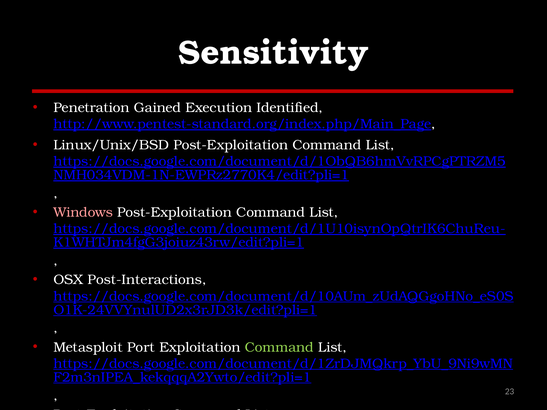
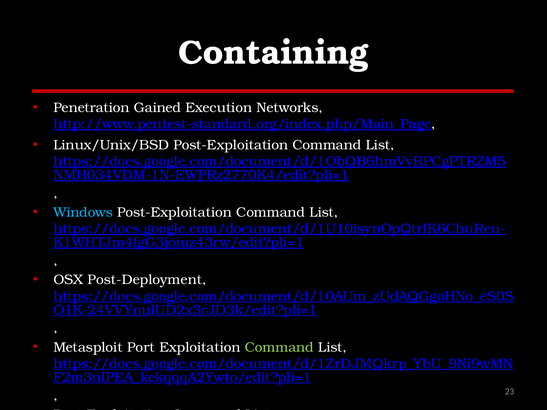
Sensitivity: Sensitivity -> Containing
Identified: Identified -> Networks
Windows colour: pink -> light blue
Post-Interactions: Post-Interactions -> Post-Deployment
